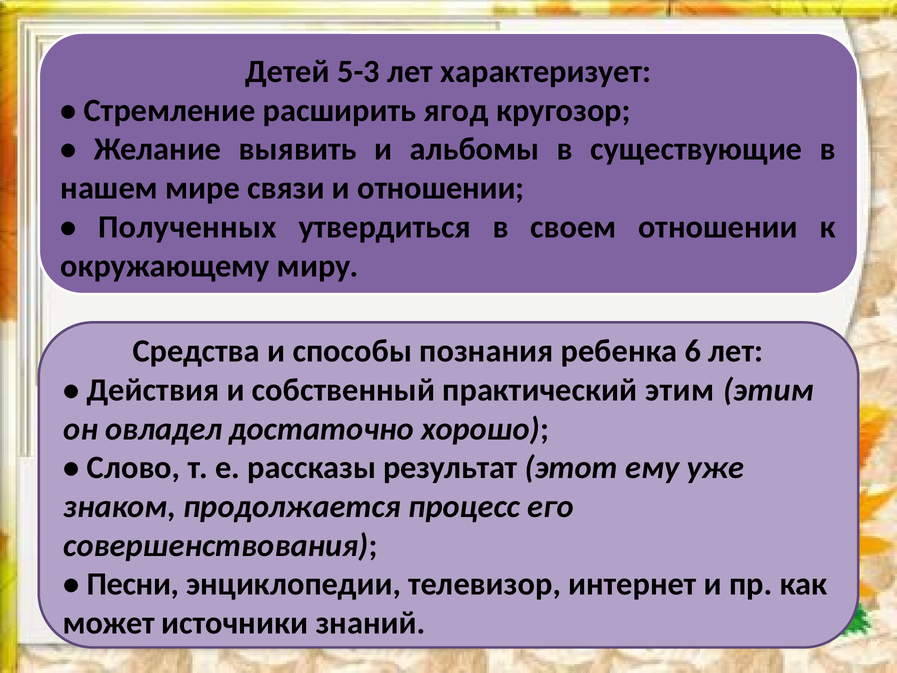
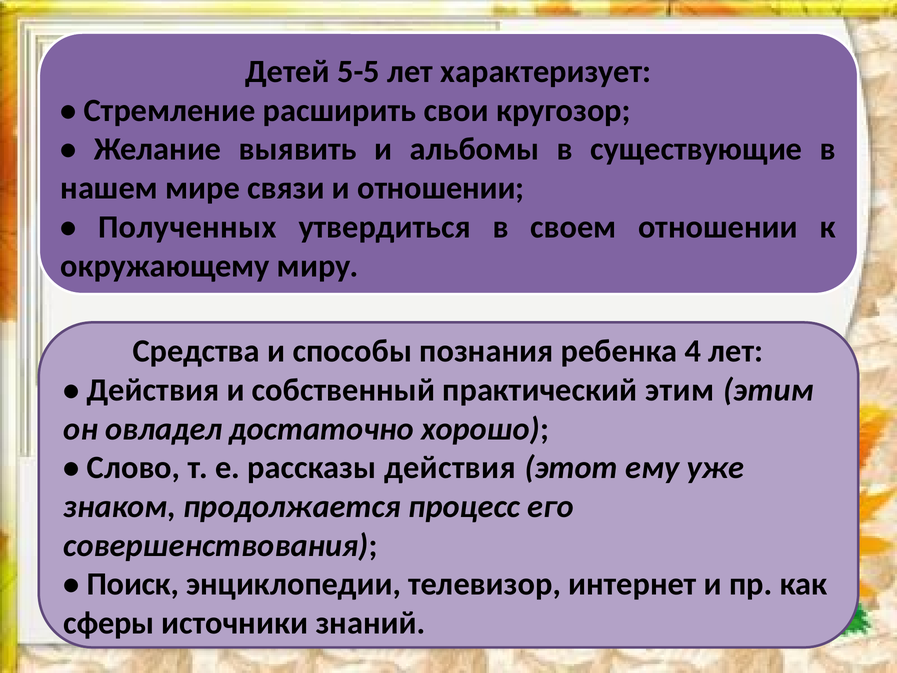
5-3: 5-3 -> 5-5
ягод: ягод -> свои
6: 6 -> 4
рассказы результат: результат -> действия
Песни: Песни -> Поиск
может: может -> сферы
